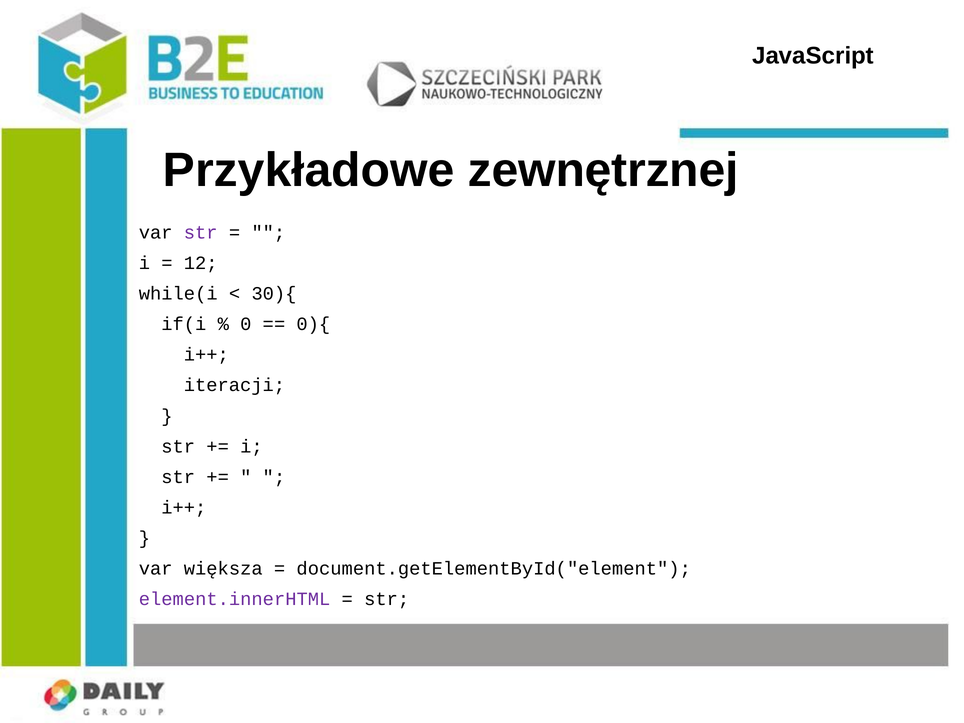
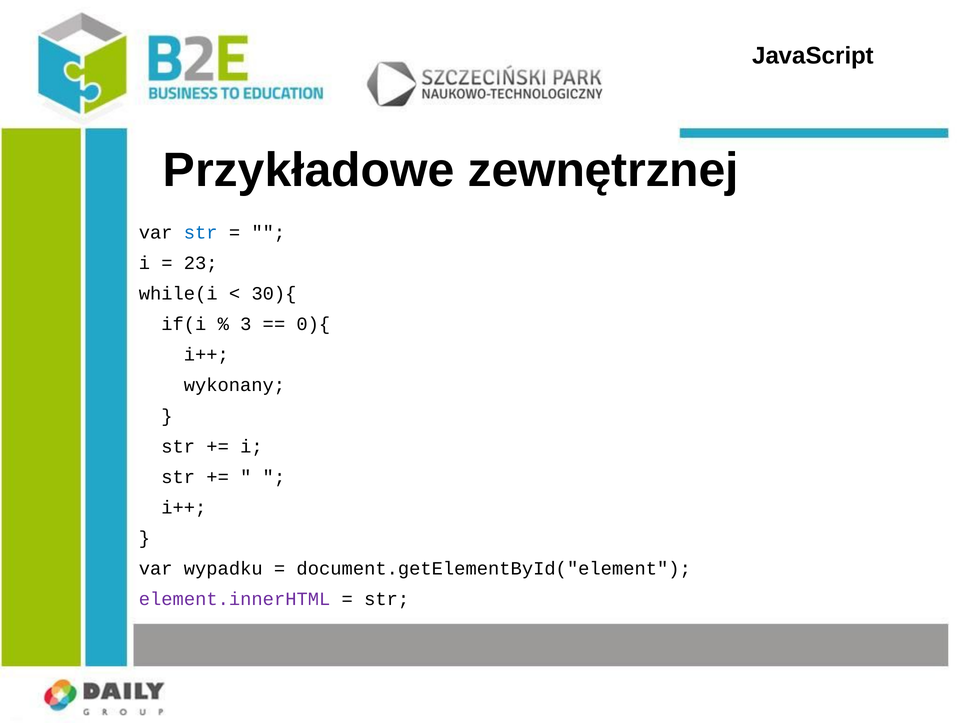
str at (201, 233) colour: purple -> blue
12: 12 -> 23
0: 0 -> 3
iteracji: iteracji -> wykonany
większa: większa -> wypadku
